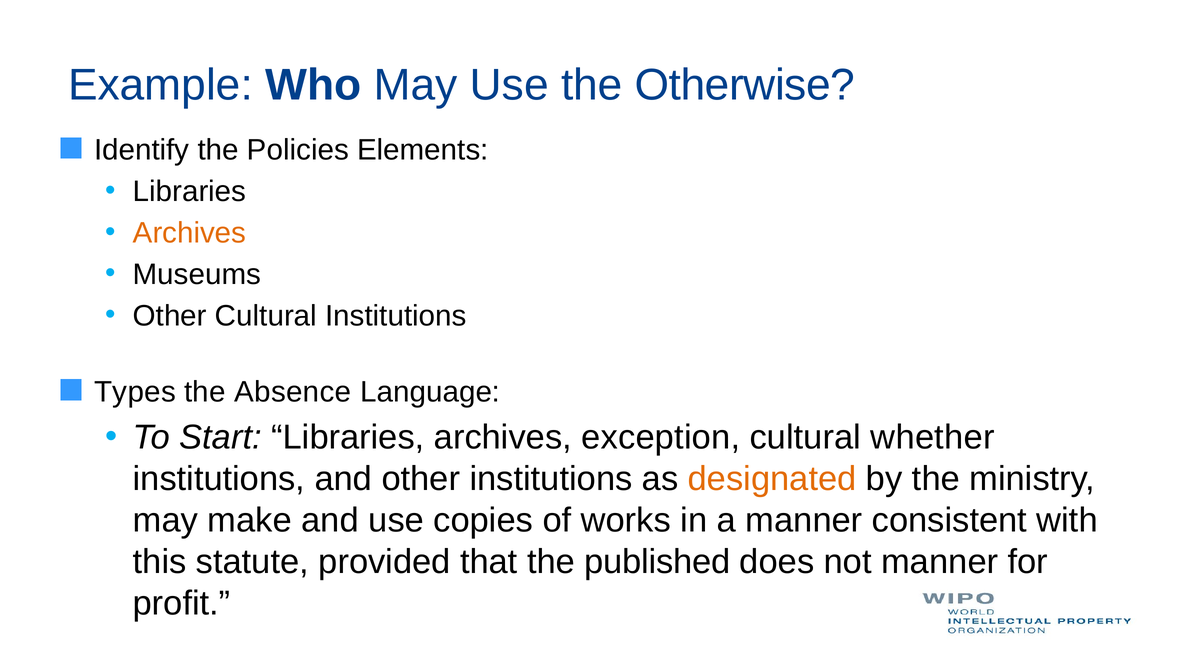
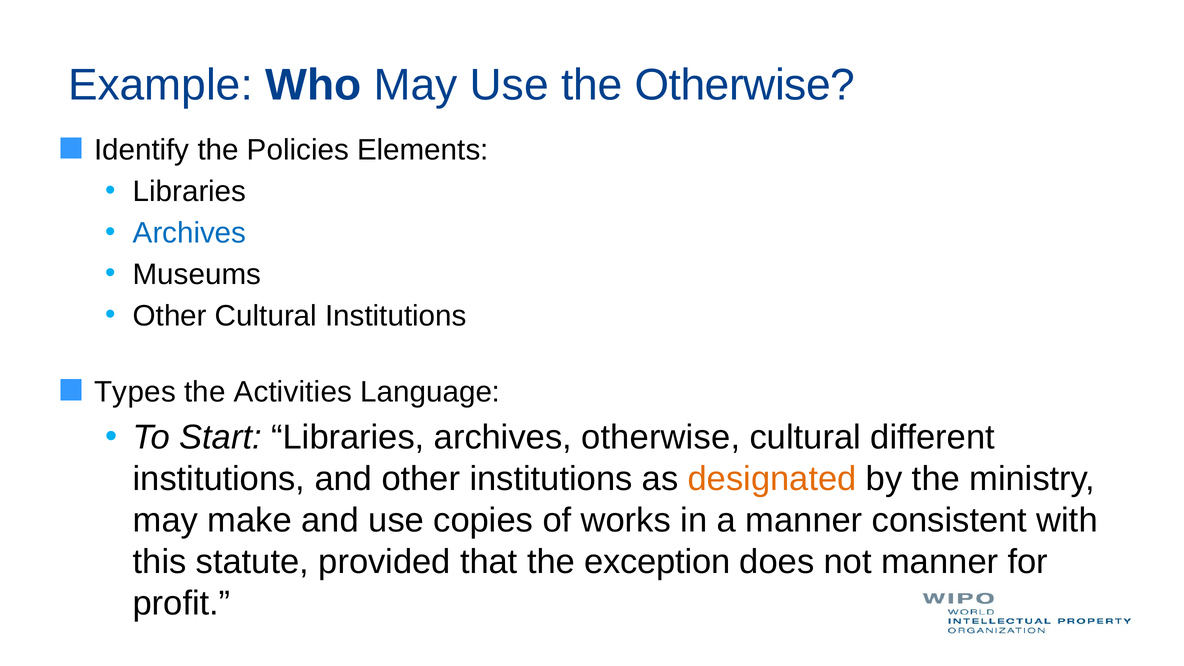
Archives at (190, 233) colour: orange -> blue
Absence: Absence -> Activities
archives exception: exception -> otherwise
whether: whether -> different
published: published -> exception
